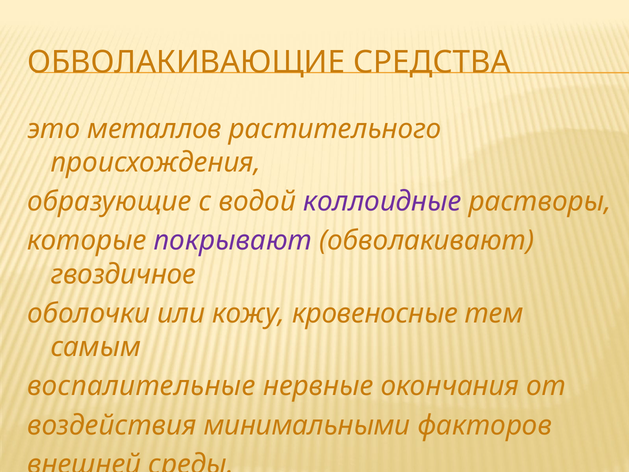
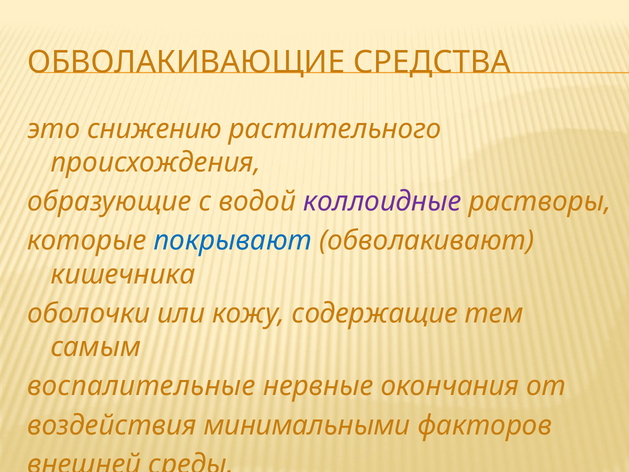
металлов: металлов -> снижению
покрывают colour: purple -> blue
гвоздичное: гвоздичное -> кишечника
кровеносные: кровеносные -> содержащие
